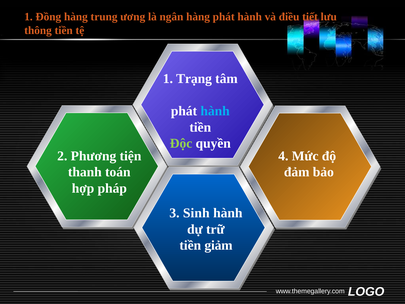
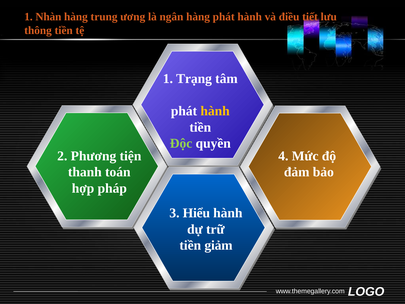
Đồng: Đồng -> Nhàn
hành at (215, 111) colour: light blue -> yellow
Sinh: Sinh -> Hiểu
